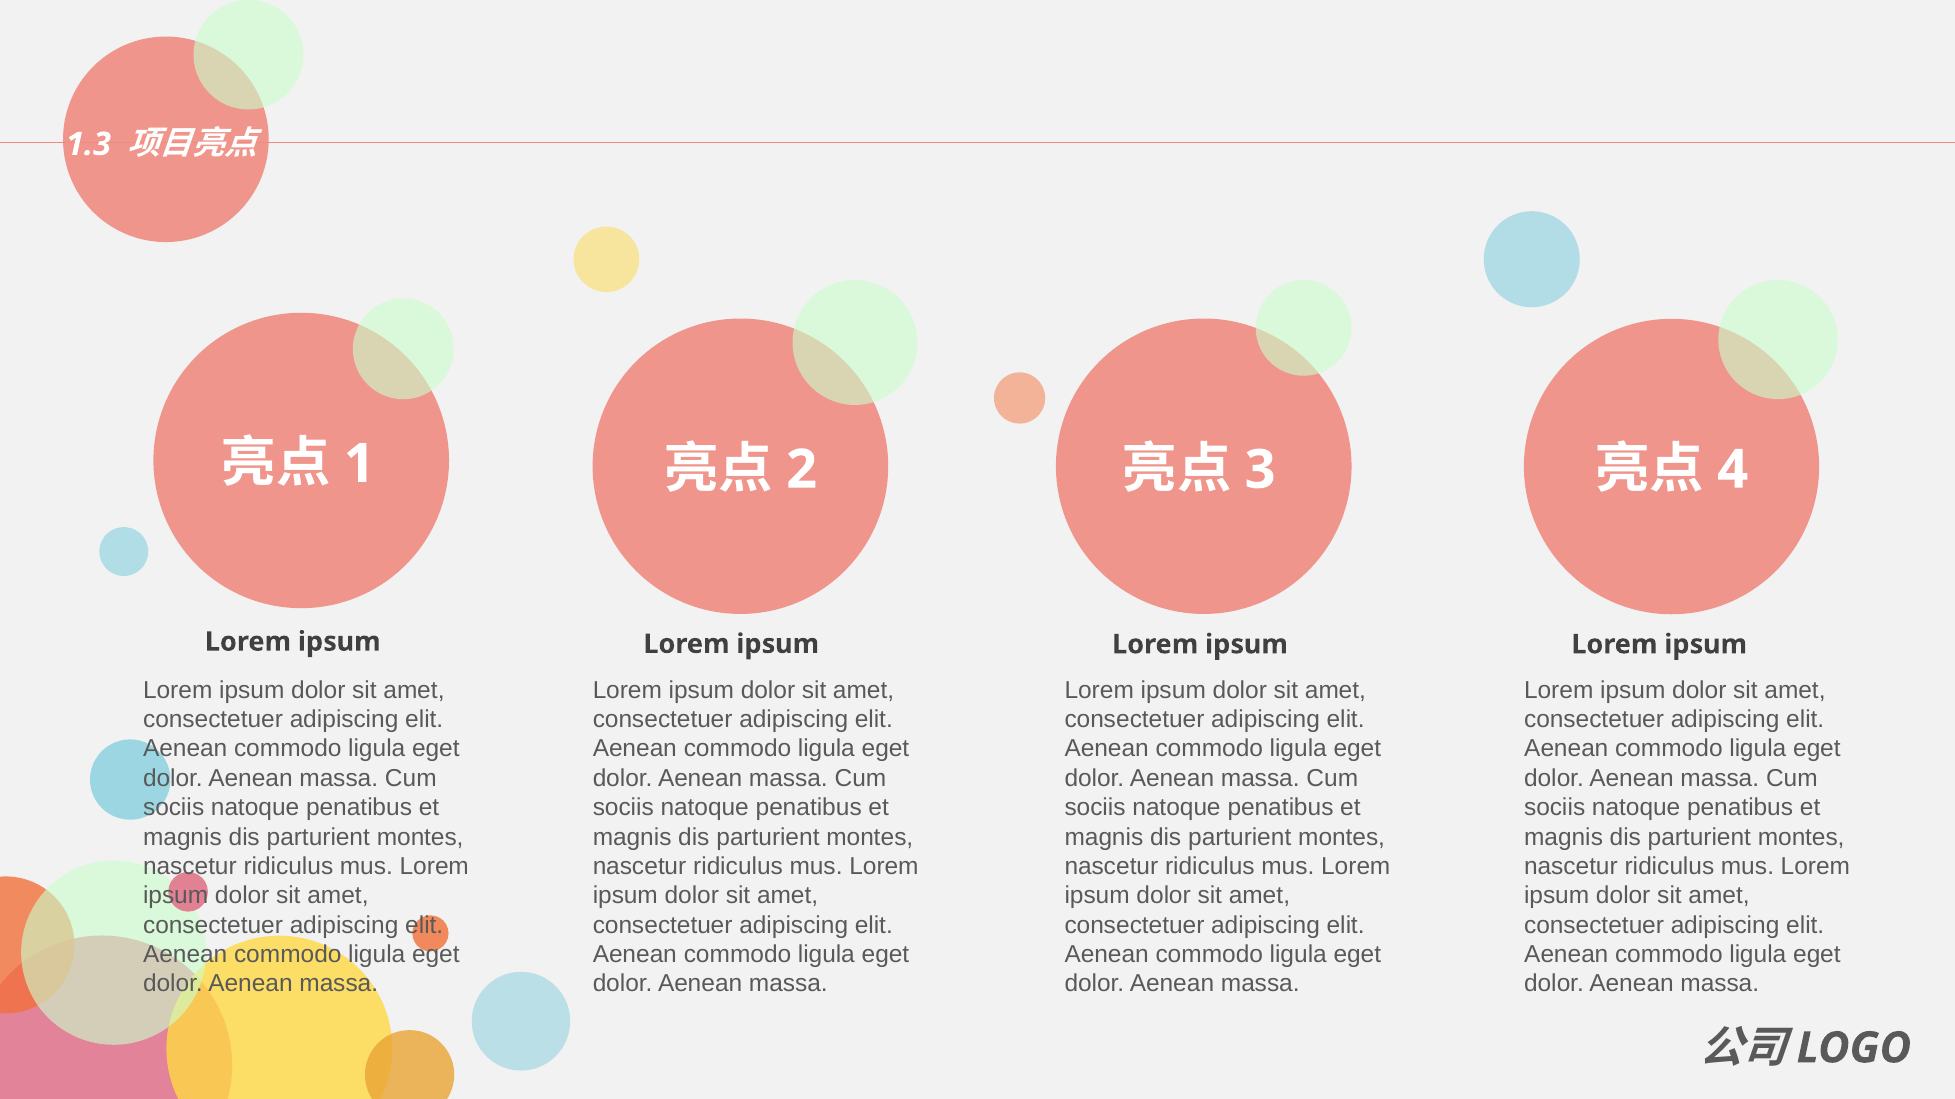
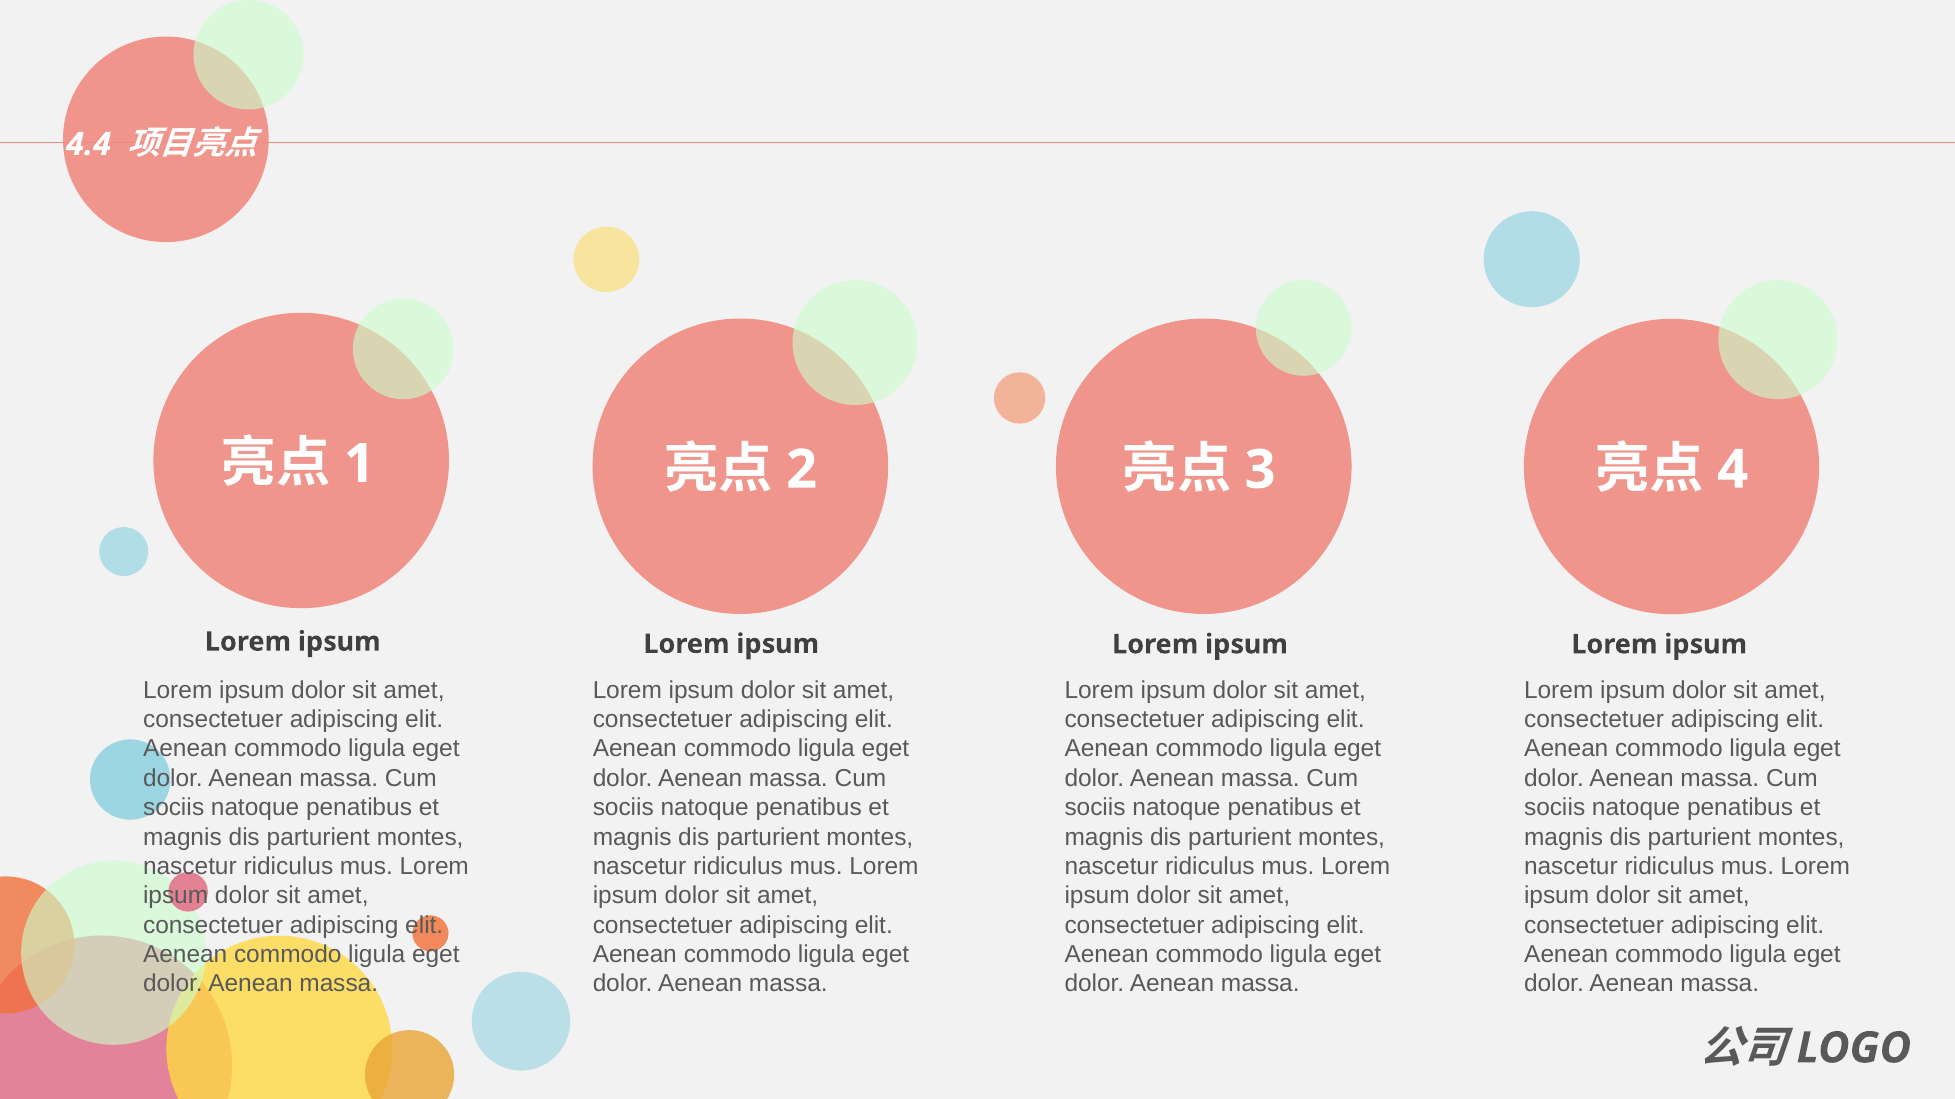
1.3: 1.3 -> 4.4
